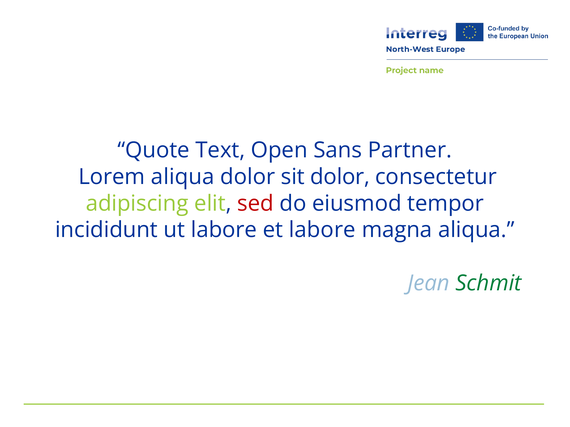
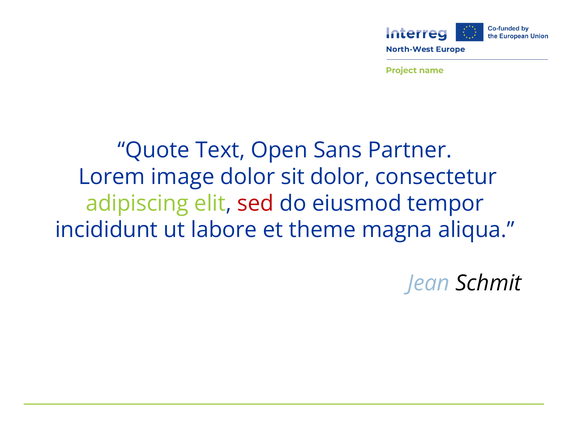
Lorem aliqua: aliqua -> image
et labore: labore -> theme
Schmit colour: green -> black
